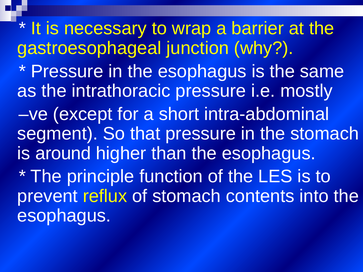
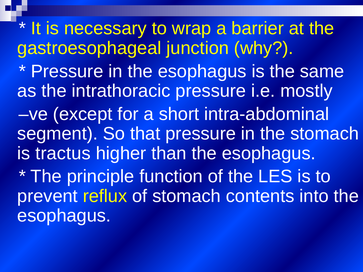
around: around -> tractus
